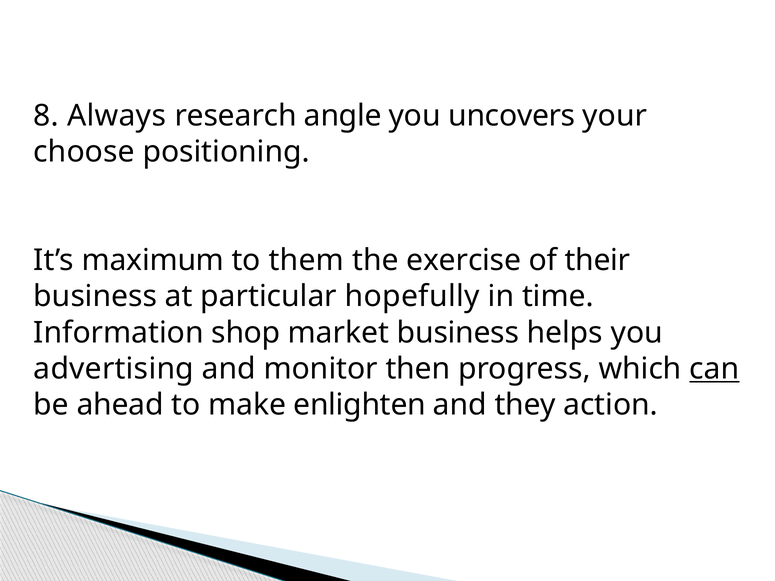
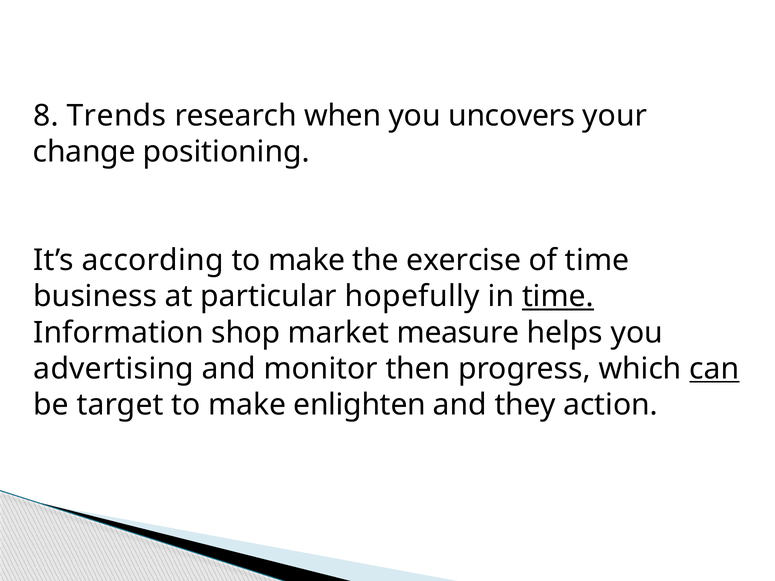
Always: Always -> Trends
angle: angle -> when
choose: choose -> change
maximum: maximum -> according
them at (306, 260): them -> make
of their: their -> time
time at (558, 297) underline: none -> present
market business: business -> measure
ahead: ahead -> target
